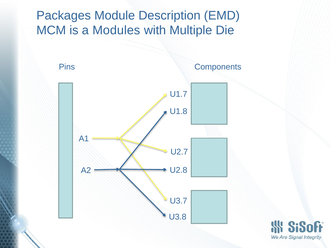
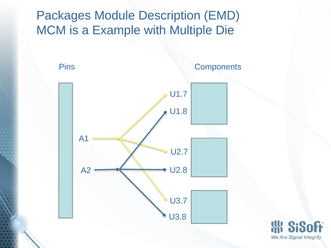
Modules: Modules -> Example
